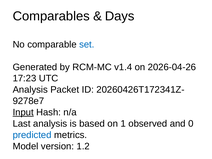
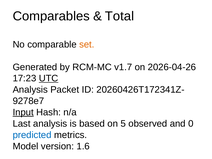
Days: Days -> Total
set colour: blue -> orange
v1.4: v1.4 -> v1.7
UTC underline: none -> present
1: 1 -> 5
1.2: 1.2 -> 1.6
